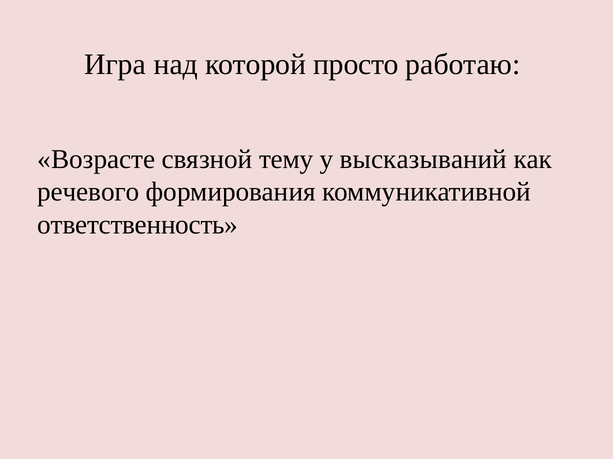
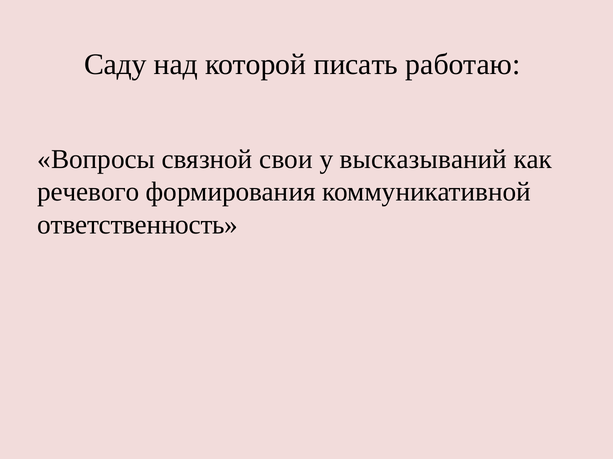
Игра: Игра -> Саду
просто: просто -> писать
Возрасте: Возрасте -> Вопросы
тему: тему -> свои
